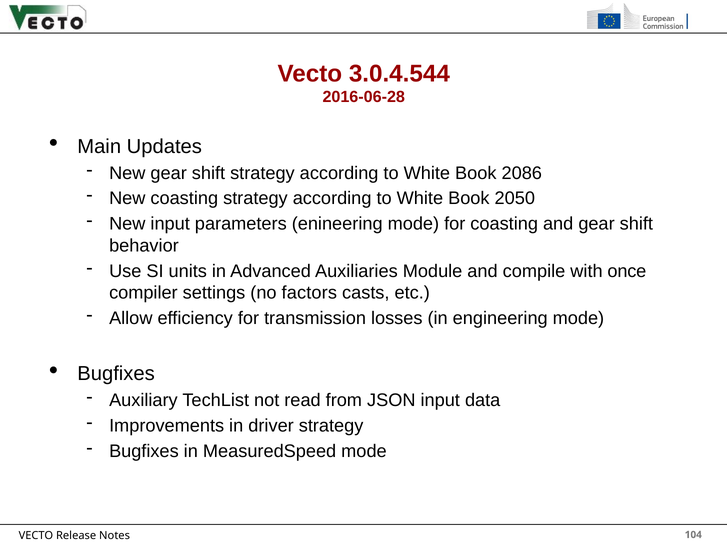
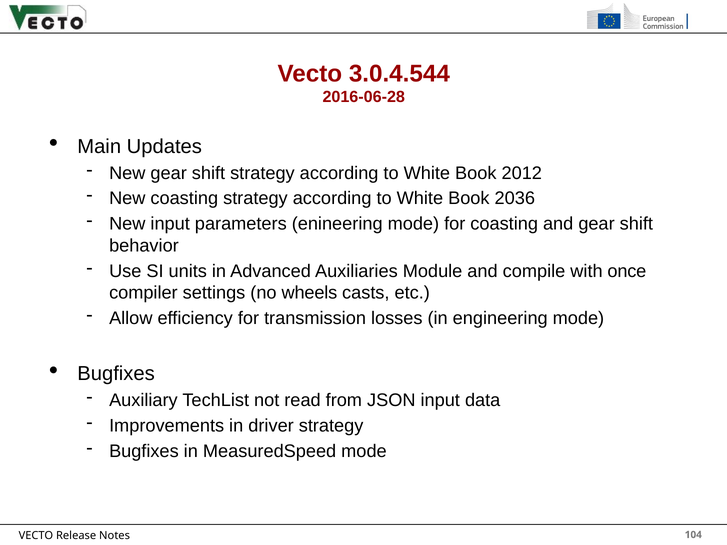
2086: 2086 -> 2012
2050: 2050 -> 2036
factors: factors -> wheels
